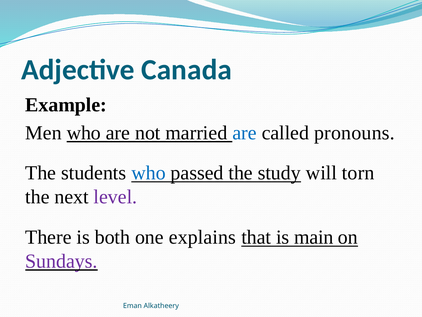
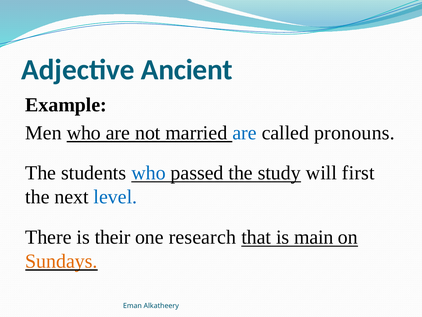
Canada: Canada -> Ancient
torn: torn -> first
level colour: purple -> blue
both: both -> their
explains: explains -> research
Sundays colour: purple -> orange
